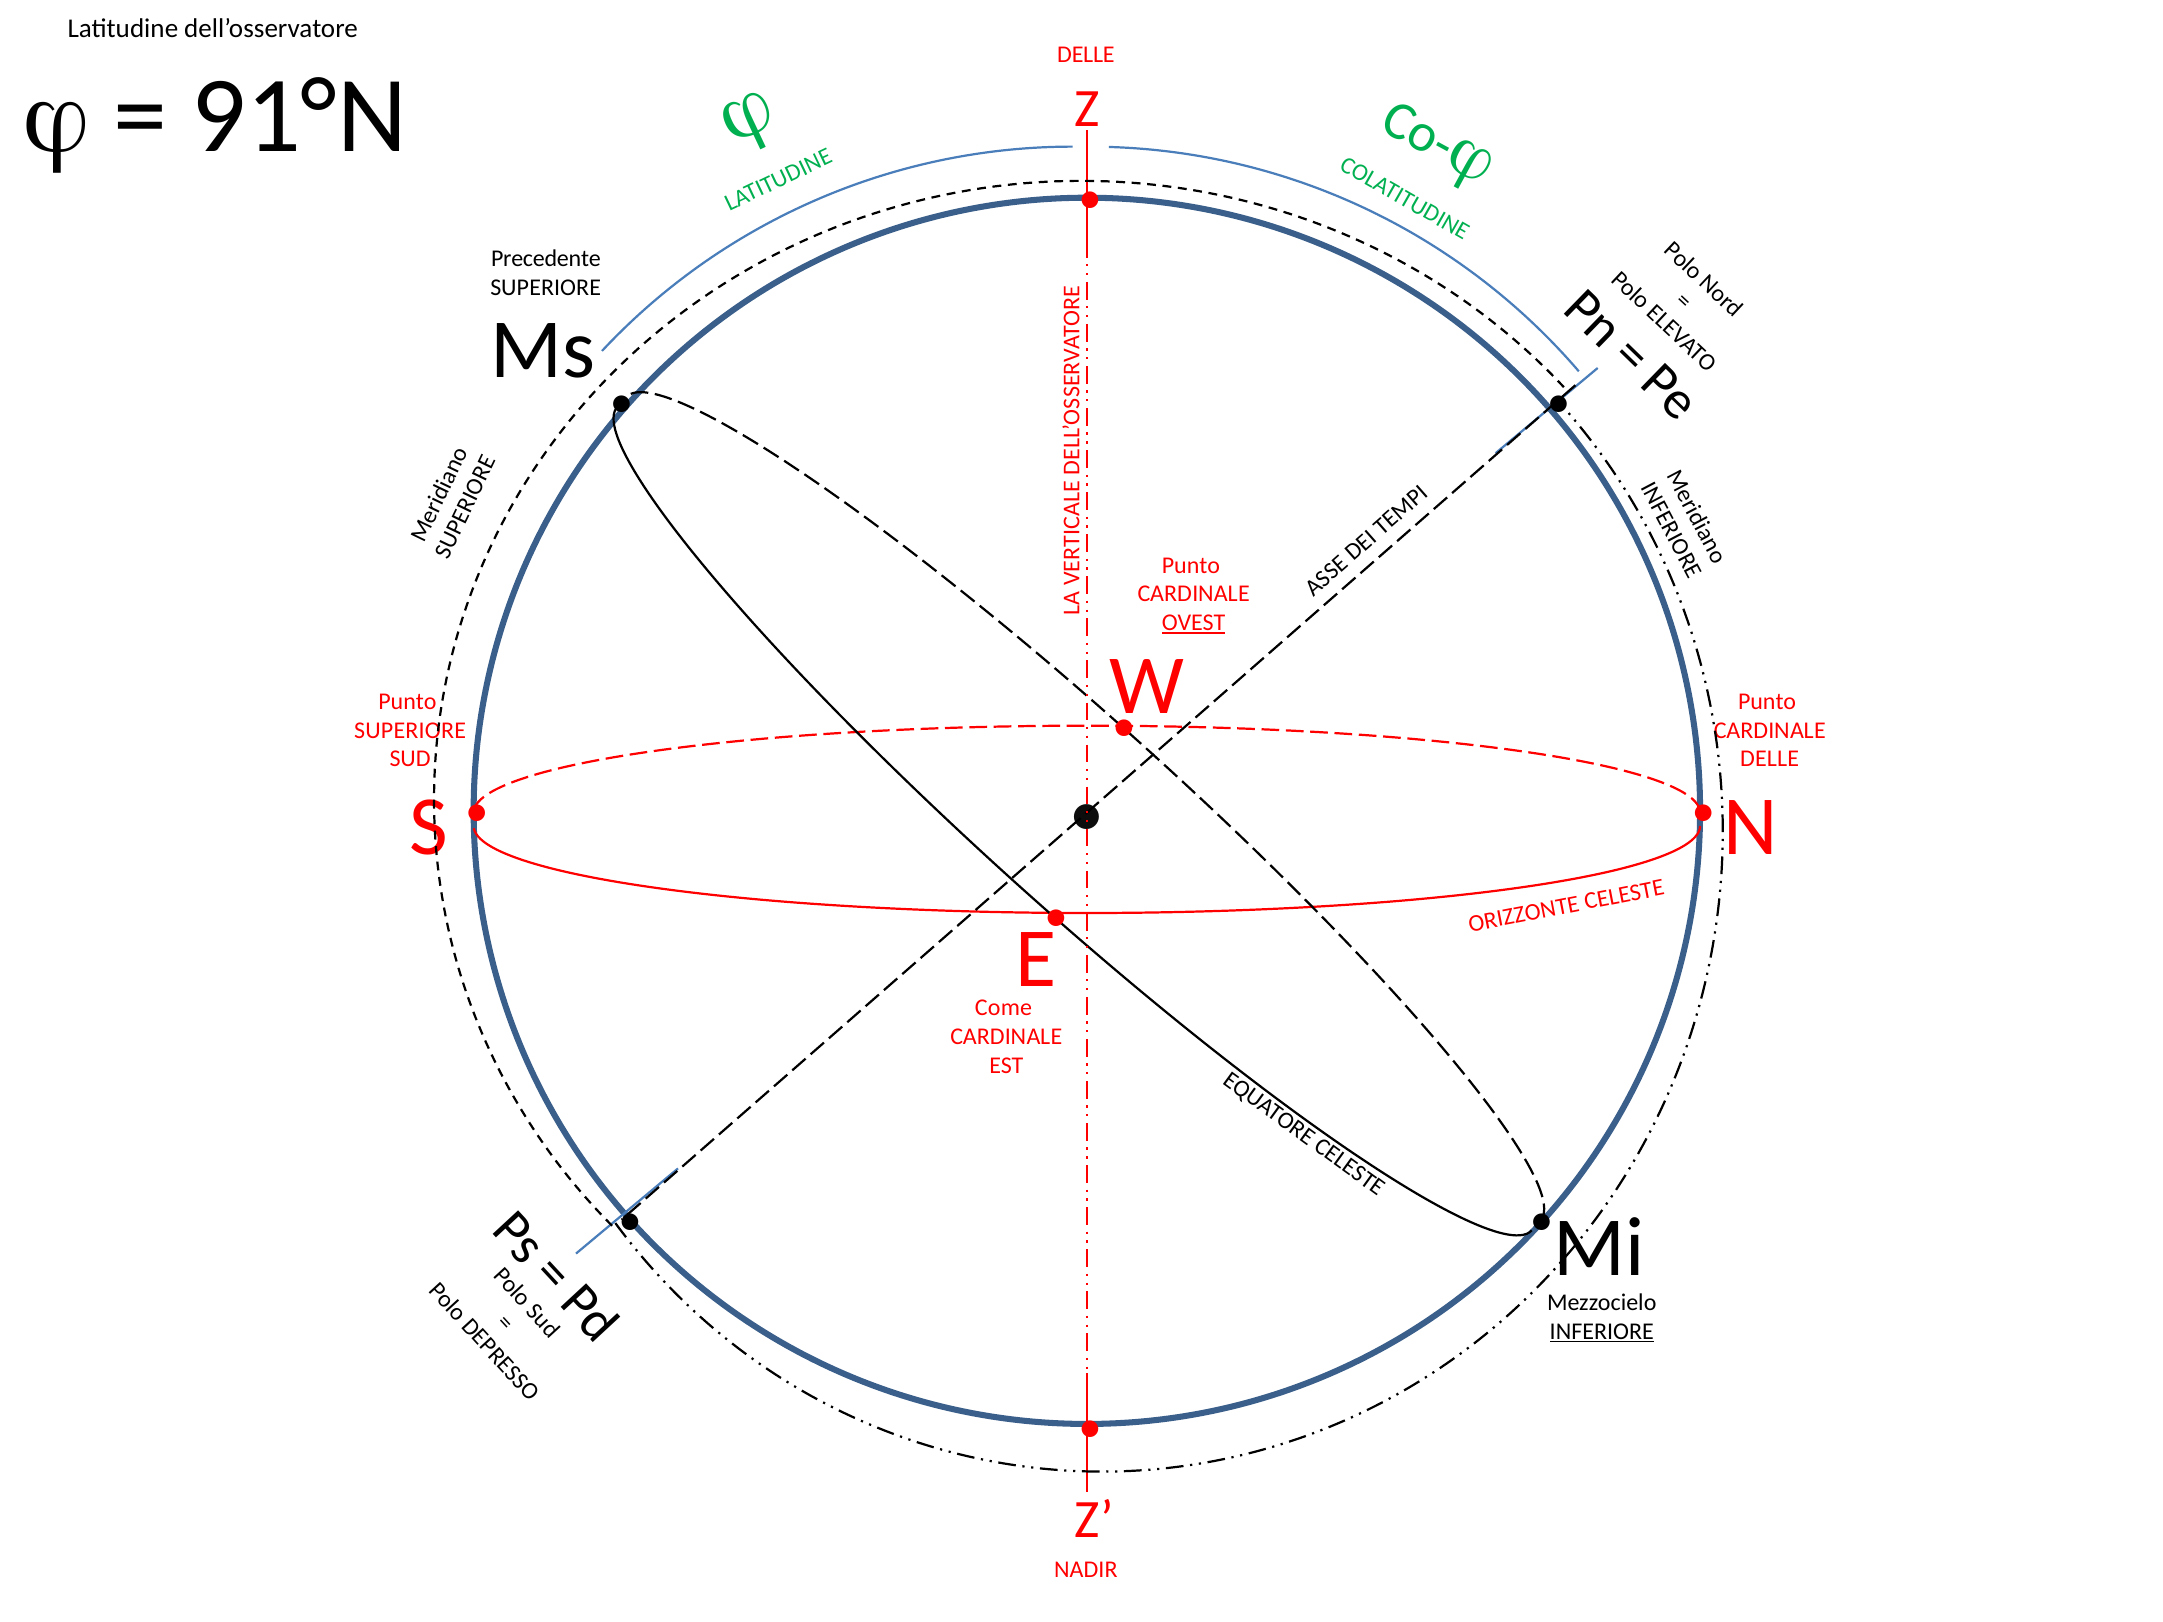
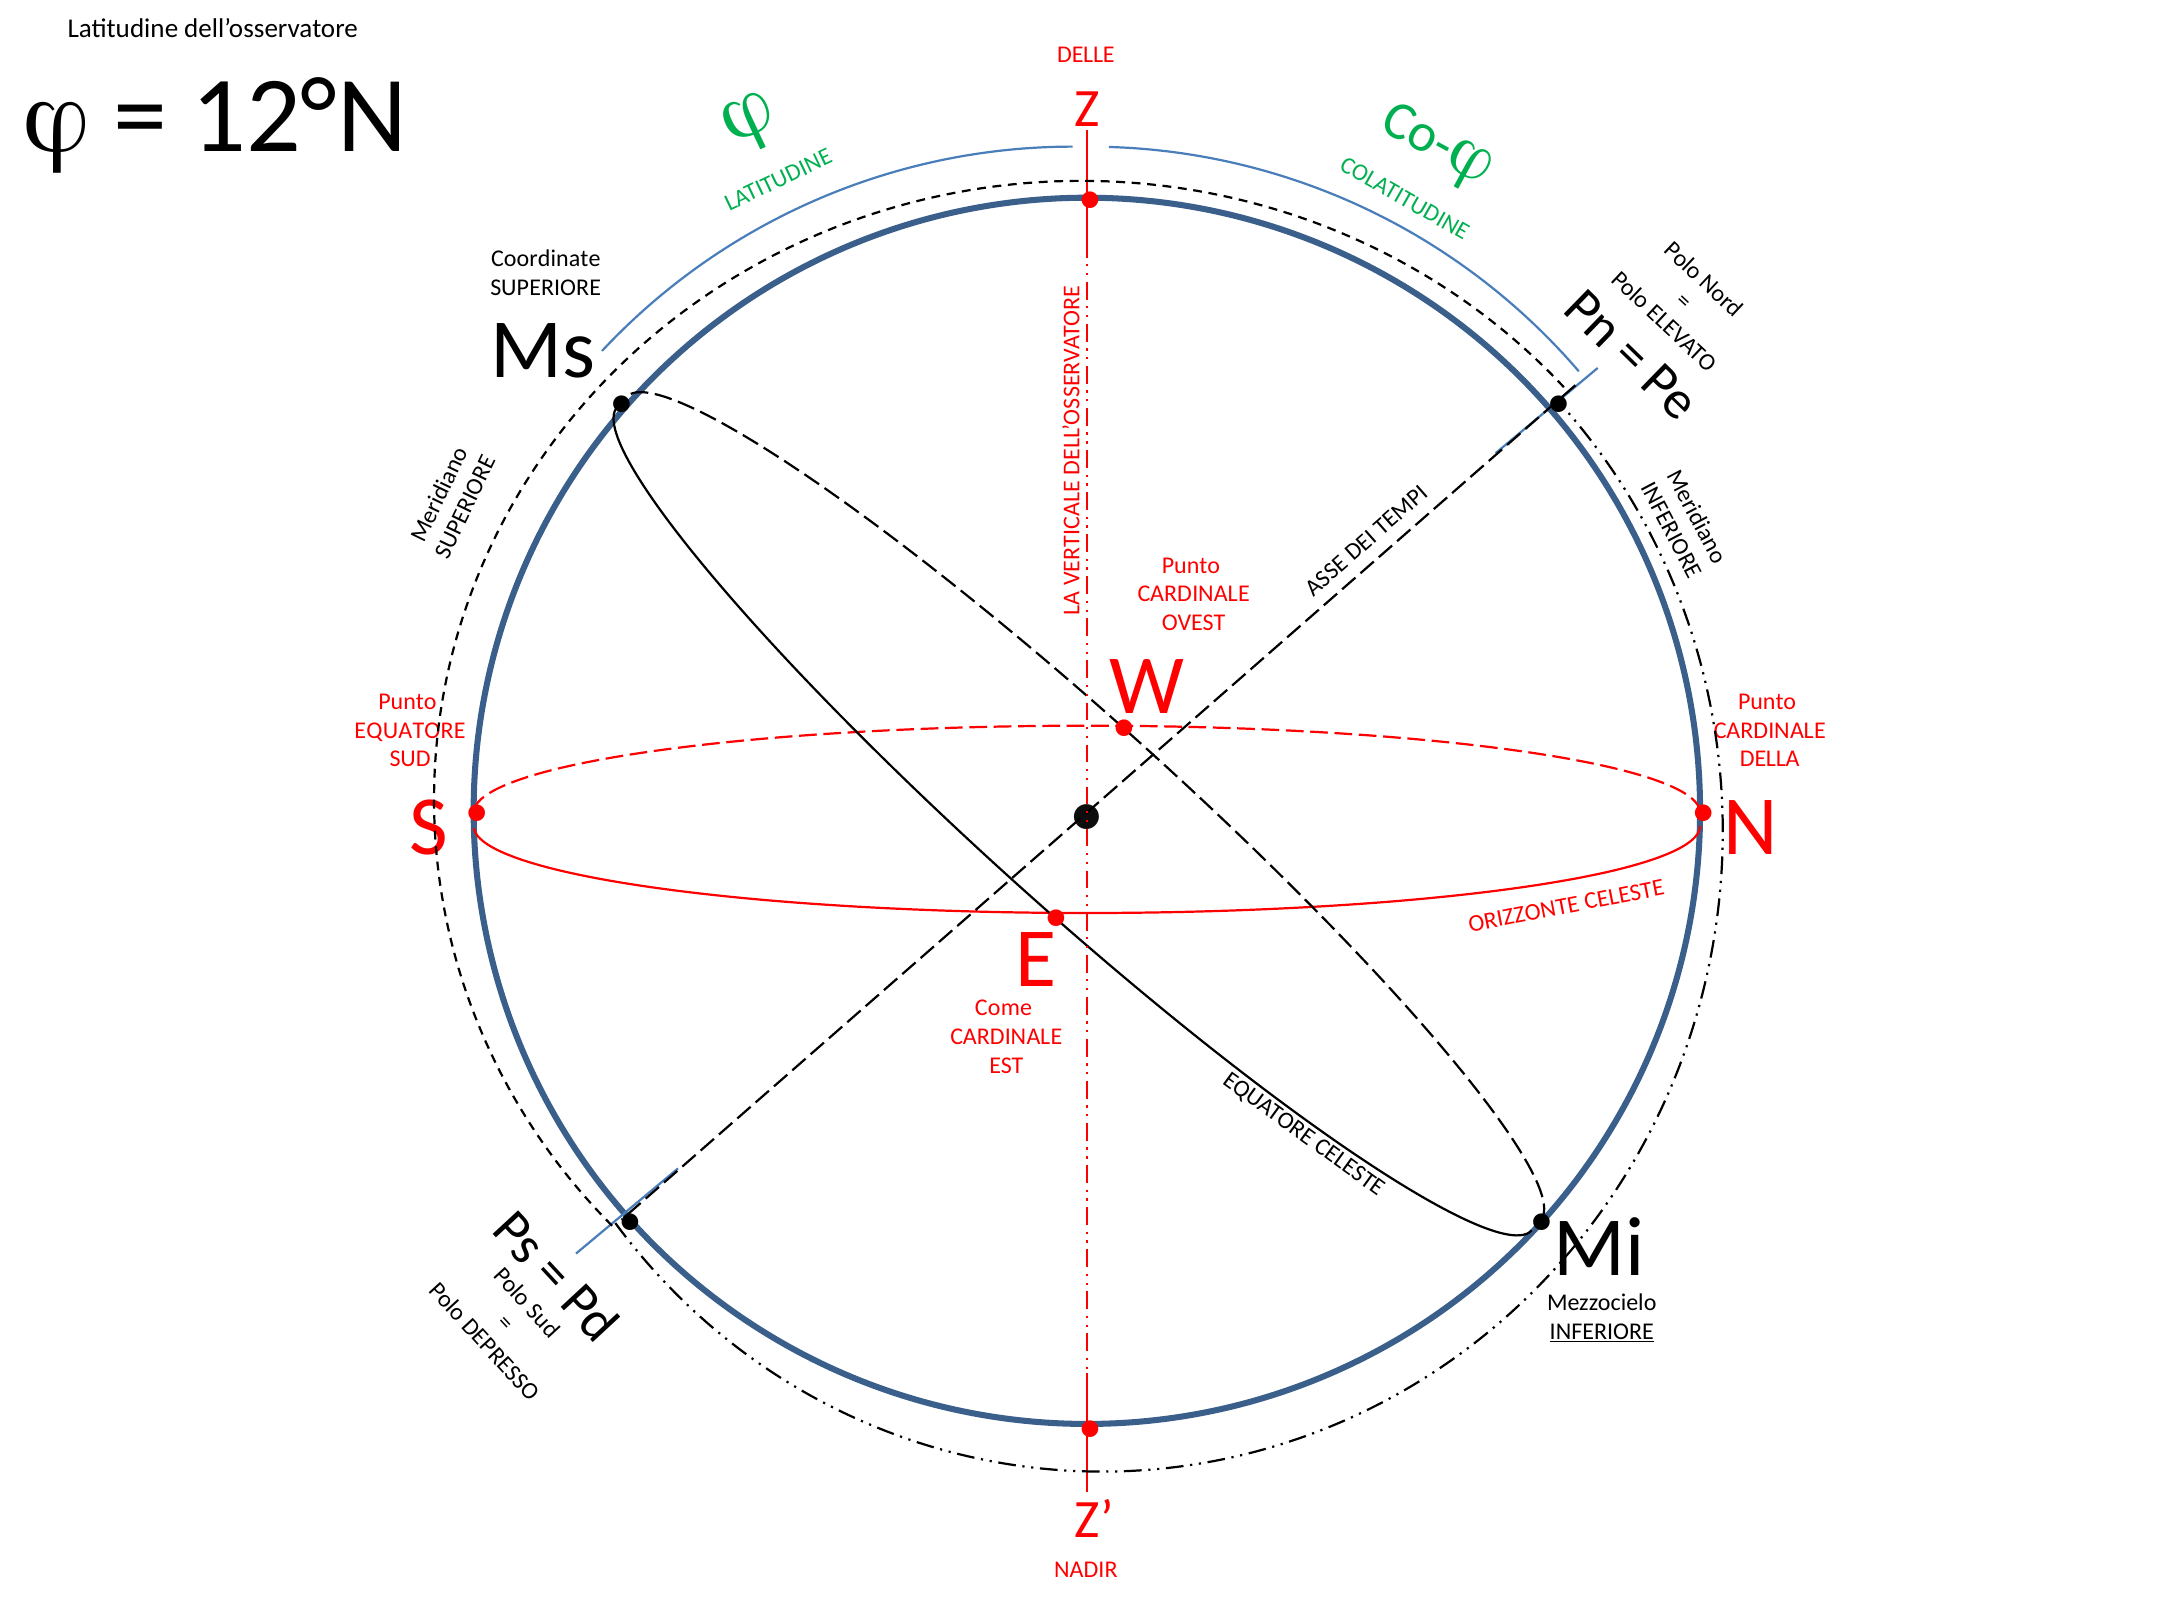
91°N: 91°N -> 12°N
Precedente: Precedente -> Coordinate
OVEST underline: present -> none
SUPERIORE at (410, 730): SUPERIORE -> EQUATORE
DELLE at (1770, 759): DELLE -> DELLA
